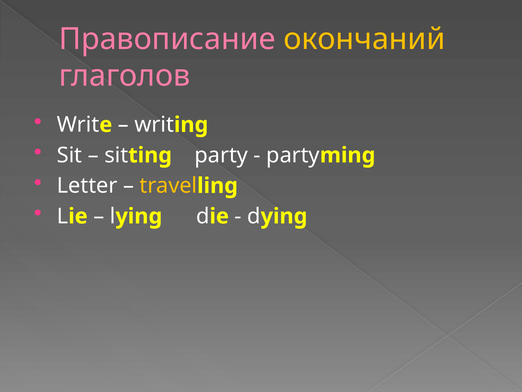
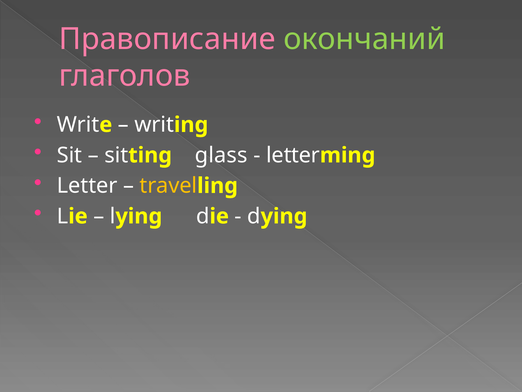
окончаний colour: yellow -> light green
party at (221, 155): party -> glass
party at (293, 155): party -> letter
